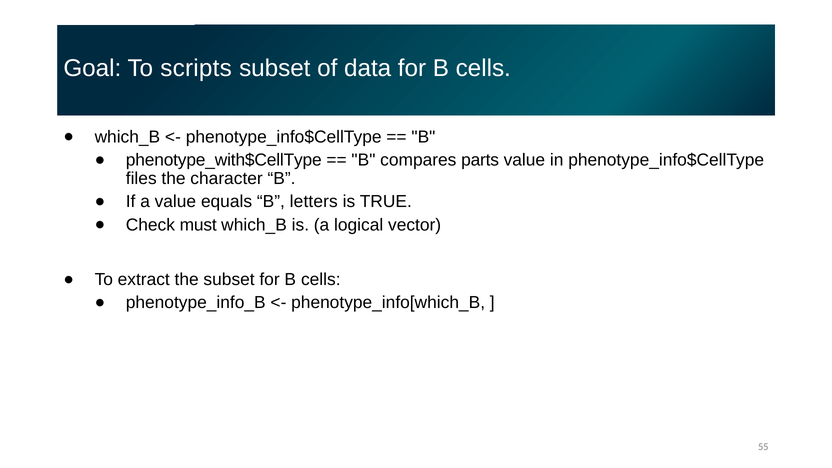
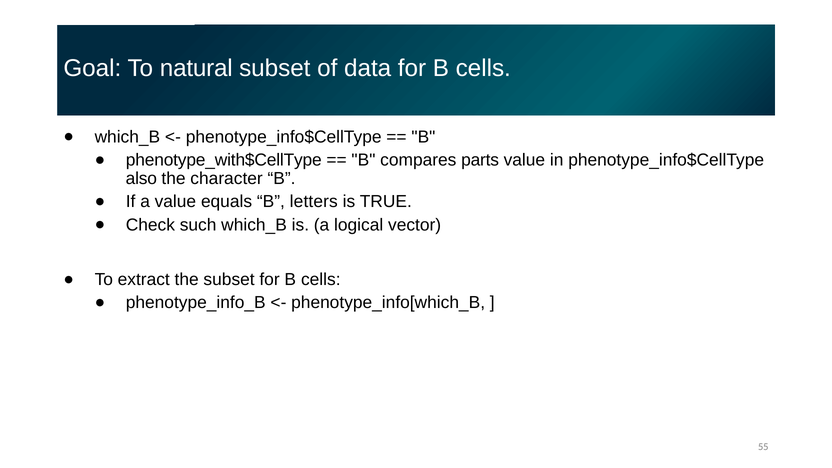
scripts: scripts -> natural
files: files -> also
must: must -> such
